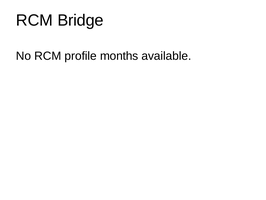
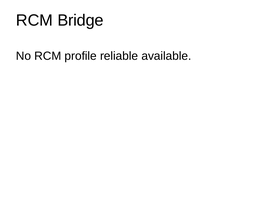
months: months -> reliable
